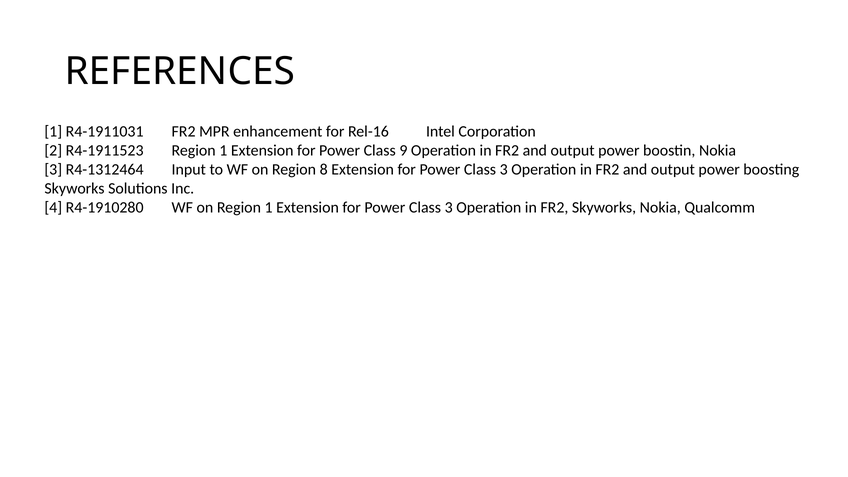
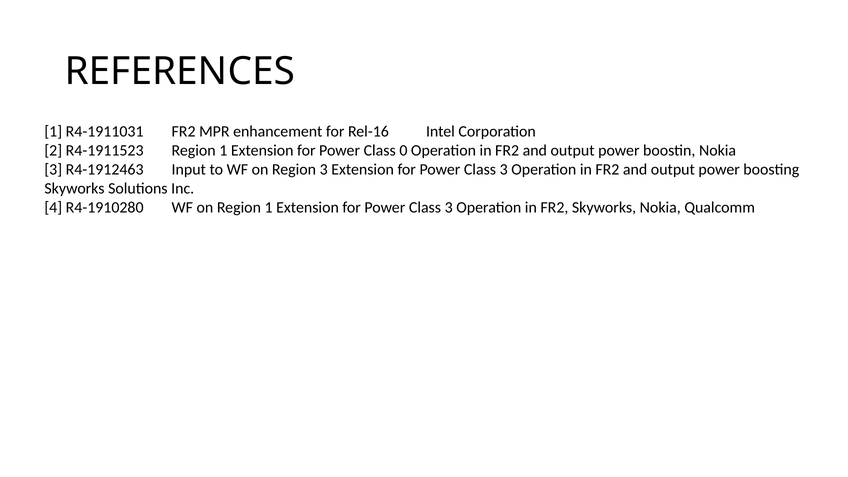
9: 9 -> 0
R4-1312464: R4-1312464 -> R4-1912463
Region 8: 8 -> 3
